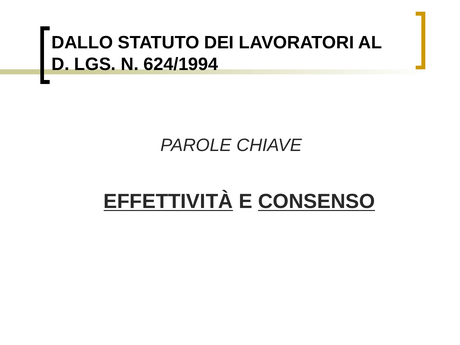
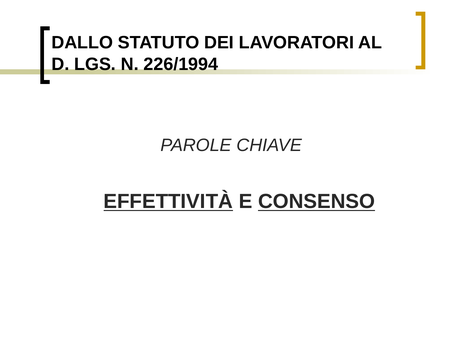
624/1994: 624/1994 -> 226/1994
